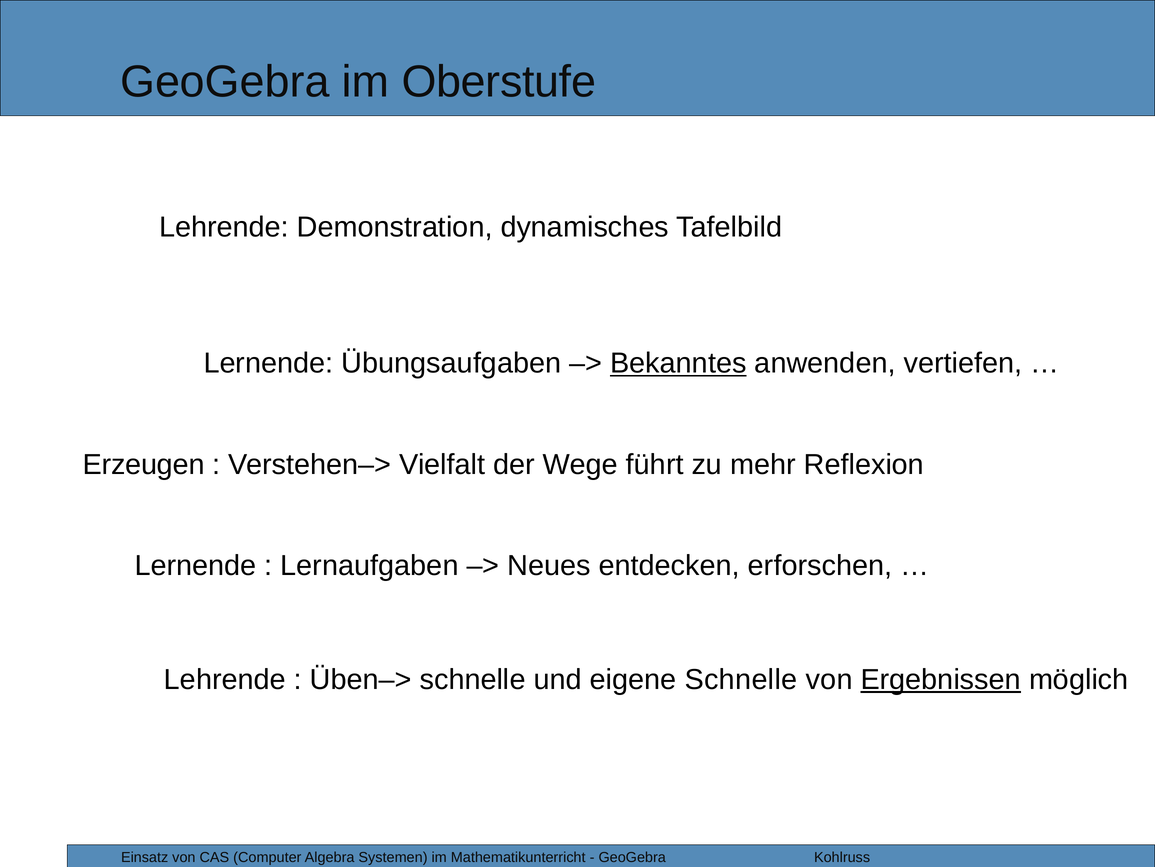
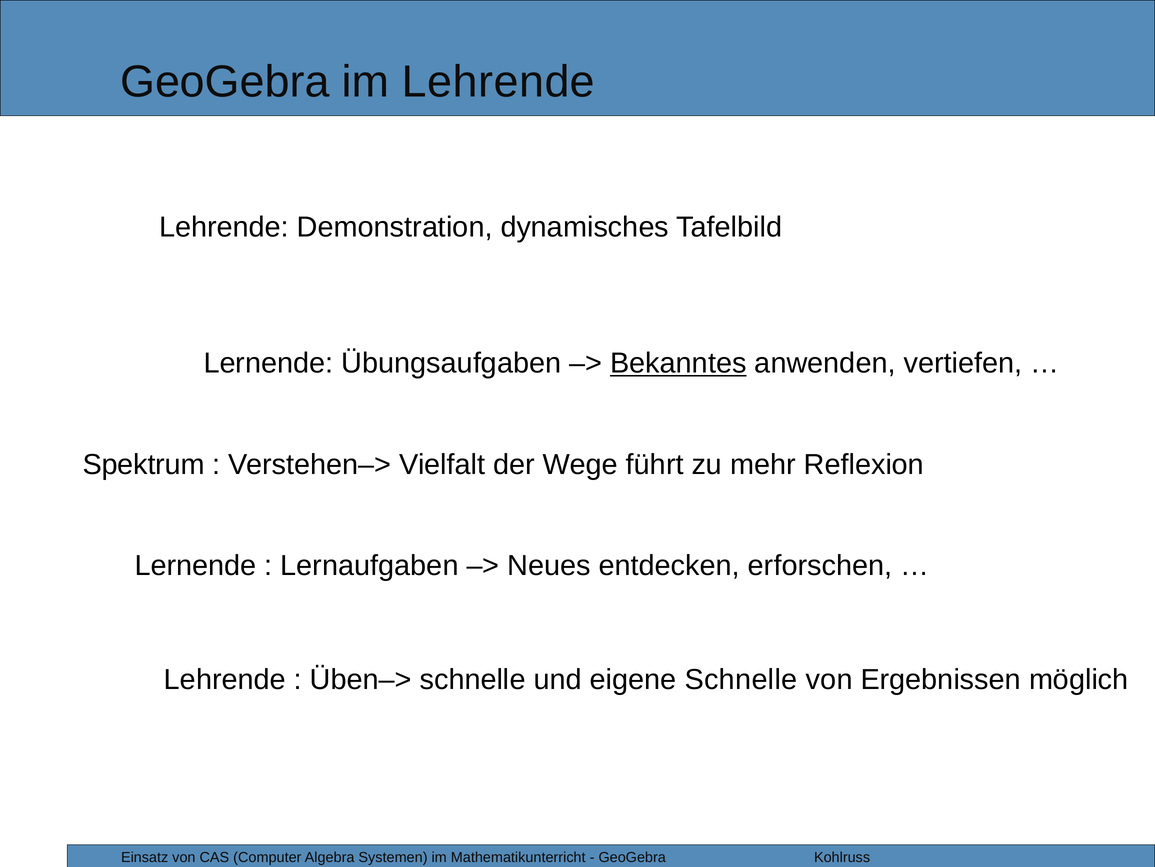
im Oberstufe: Oberstufe -> Lehrende
Erzeugen: Erzeugen -> Spektrum
Ergebnissen underline: present -> none
